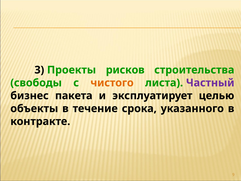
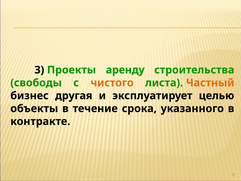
рисков: рисков -> аренду
Частный colour: purple -> orange
пакета: пакета -> другая
